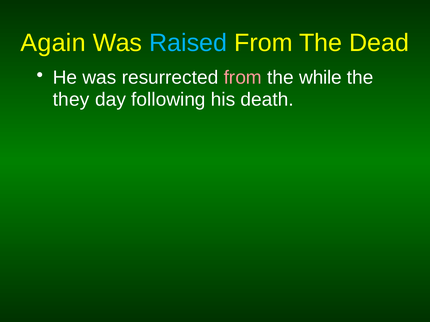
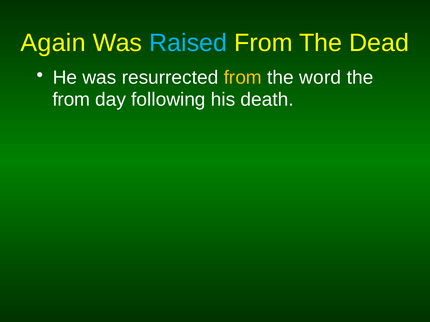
from at (243, 78) colour: pink -> yellow
while: while -> word
they at (71, 100): they -> from
